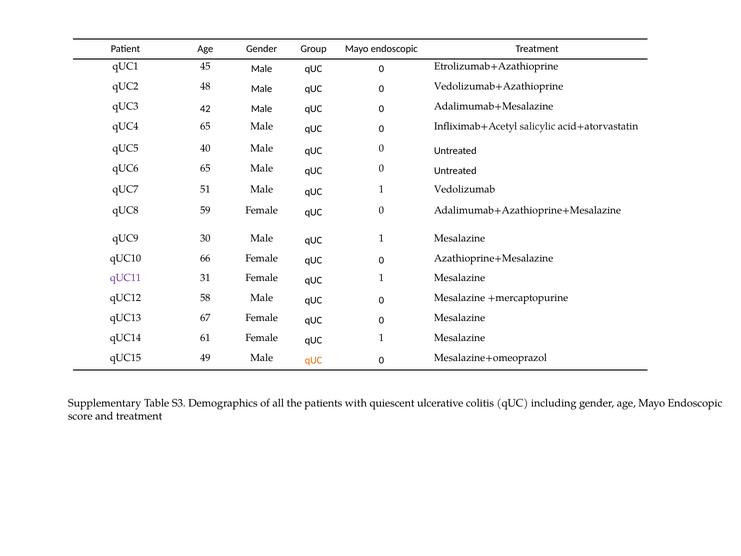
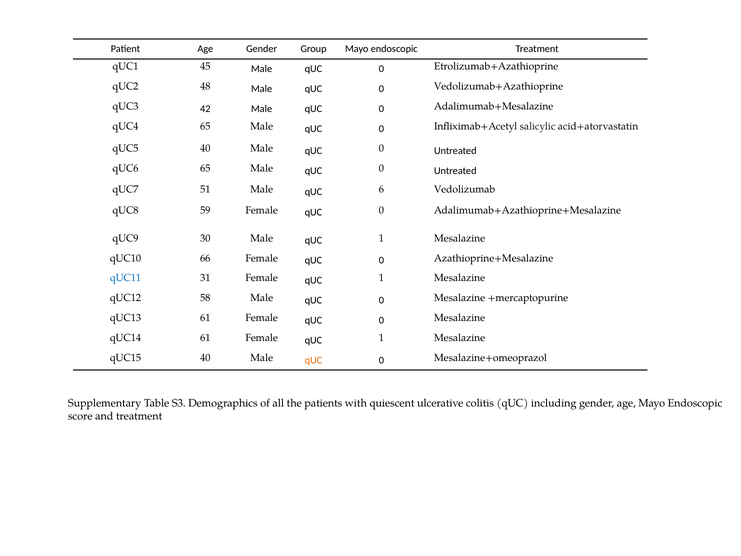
51 Male qUC 1: 1 -> 6
qUC11 colour: purple -> blue
qUC13 67: 67 -> 61
qUC15 49: 49 -> 40
